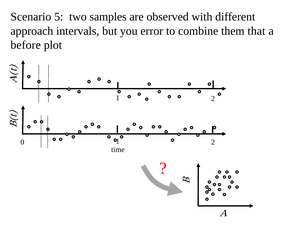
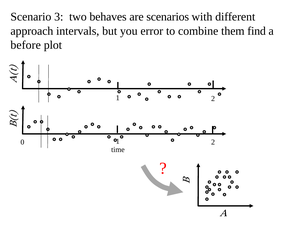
5: 5 -> 3
samples: samples -> behaves
observed: observed -> scenarios
that: that -> find
